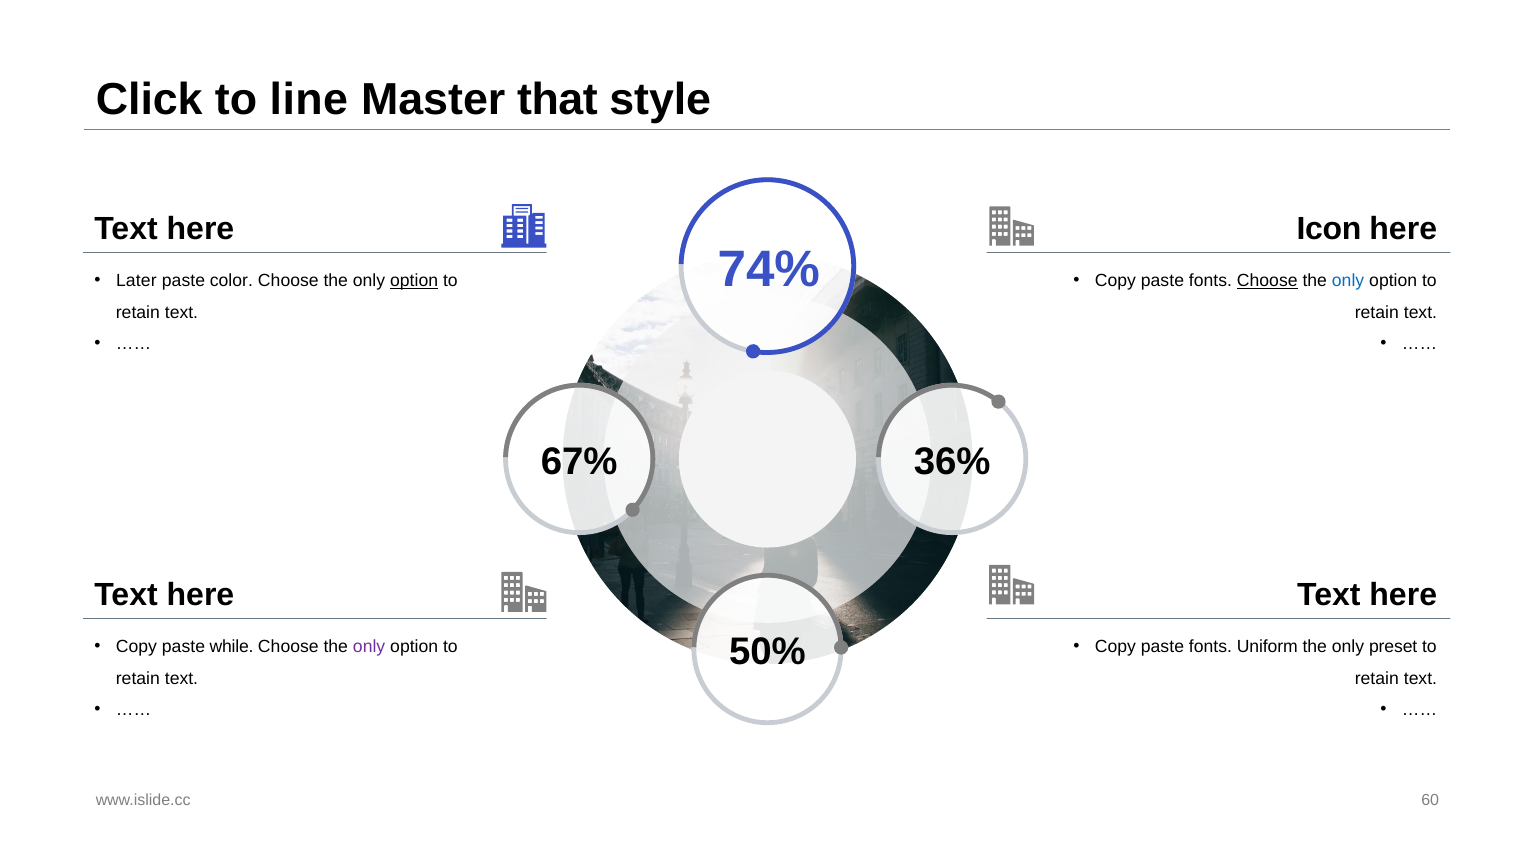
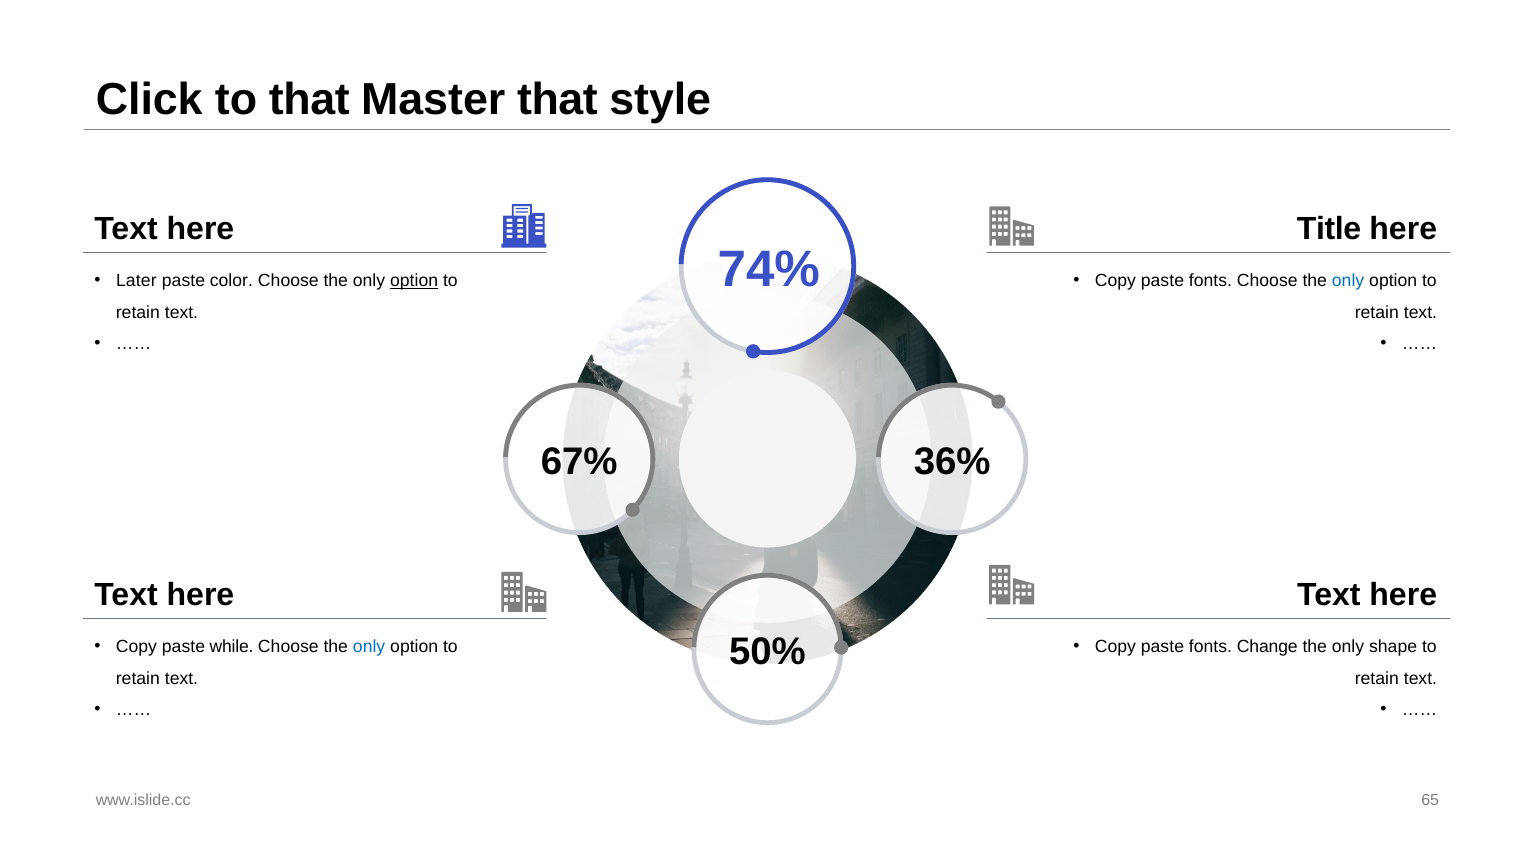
to line: line -> that
Icon: Icon -> Title
Choose at (1267, 280) underline: present -> none
only at (369, 646) colour: purple -> blue
Uniform: Uniform -> Change
preset: preset -> shape
60: 60 -> 65
